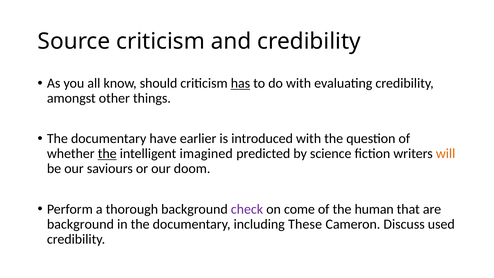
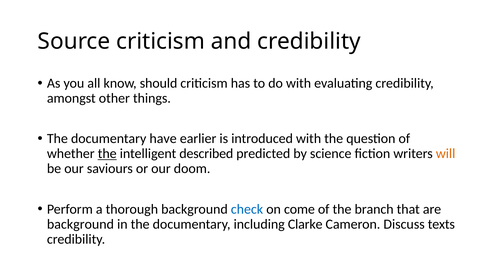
has underline: present -> none
imagined: imagined -> described
check colour: purple -> blue
human: human -> branch
These: These -> Clarke
used: used -> texts
